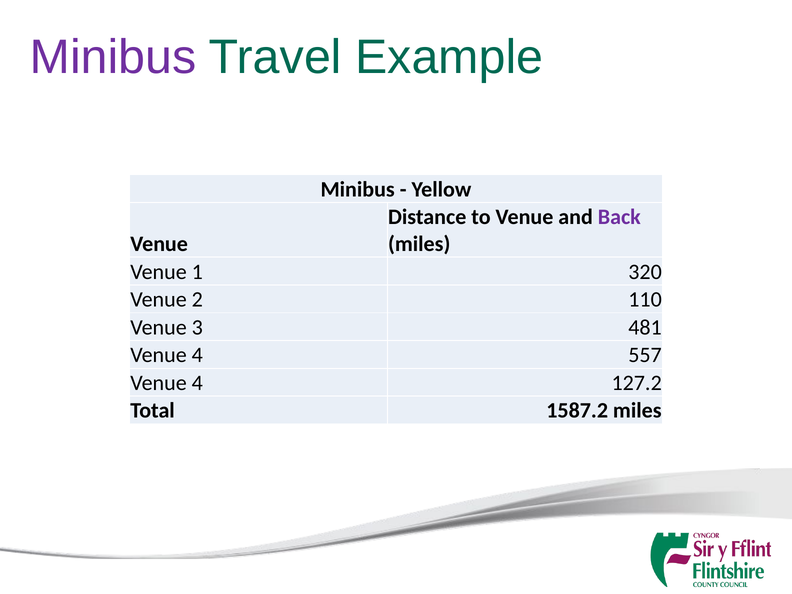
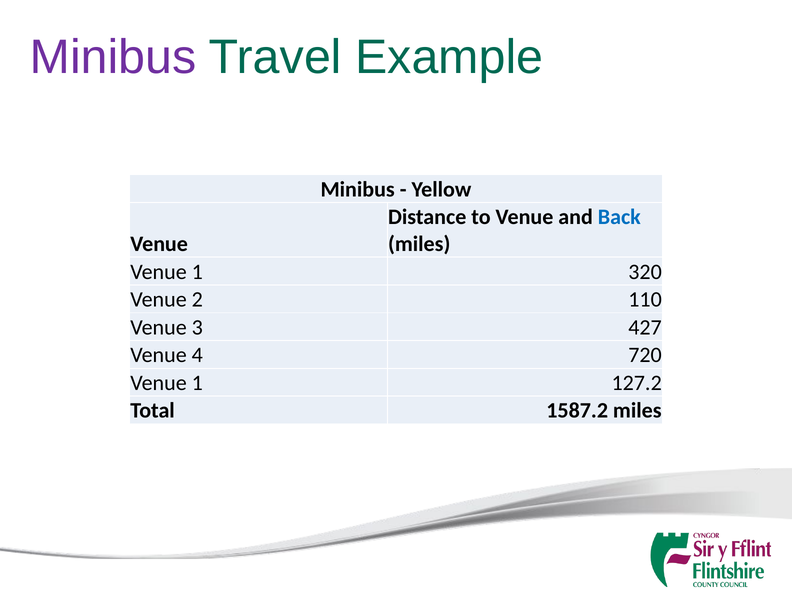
Back colour: purple -> blue
481: 481 -> 427
557: 557 -> 720
4 at (197, 383): 4 -> 1
